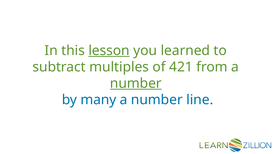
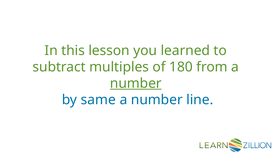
lesson underline: present -> none
421: 421 -> 180
many: many -> same
